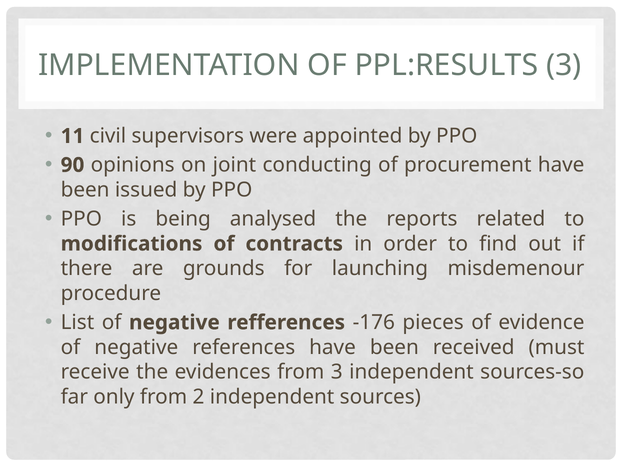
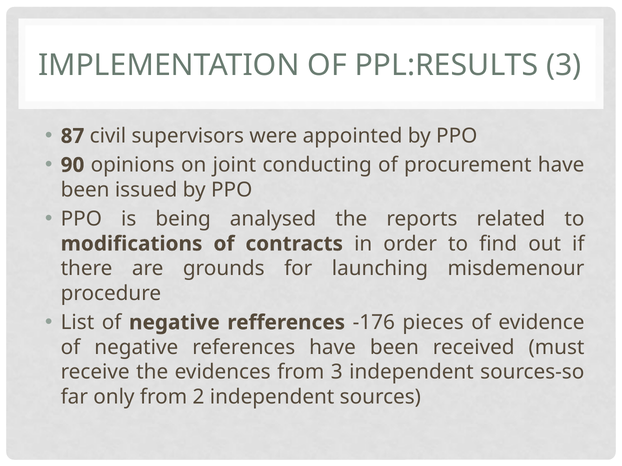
11: 11 -> 87
